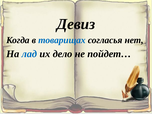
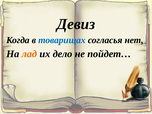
лад colour: blue -> orange
